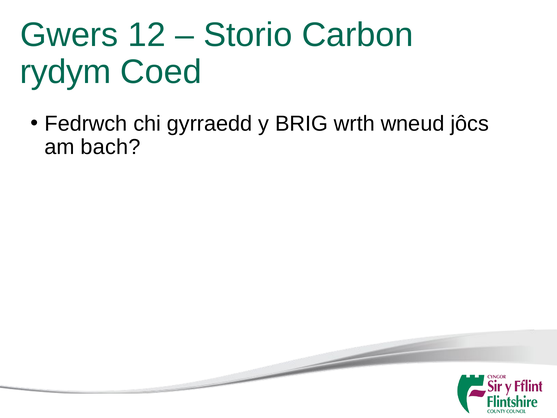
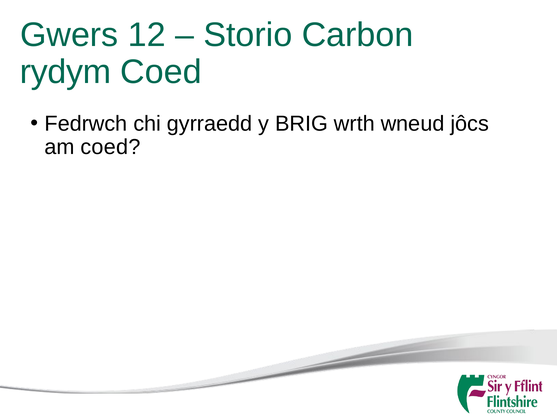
am bach: bach -> coed
